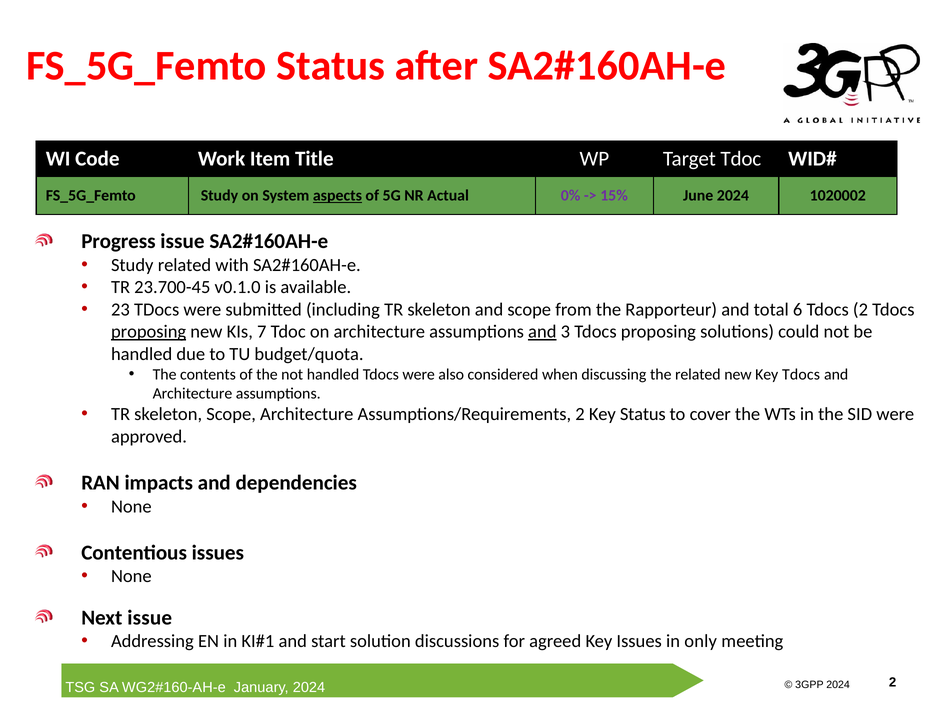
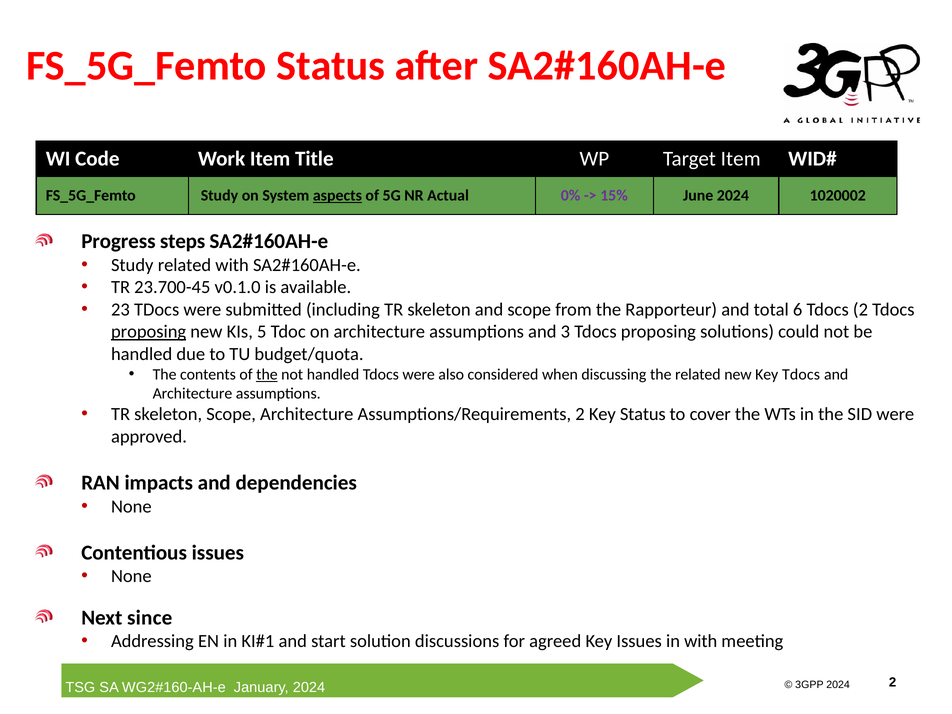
Target Tdoc: Tdoc -> Item
Progress issue: issue -> steps
7: 7 -> 5
and at (542, 332) underline: present -> none
the at (267, 374) underline: none -> present
Next issue: issue -> since
in only: only -> with
